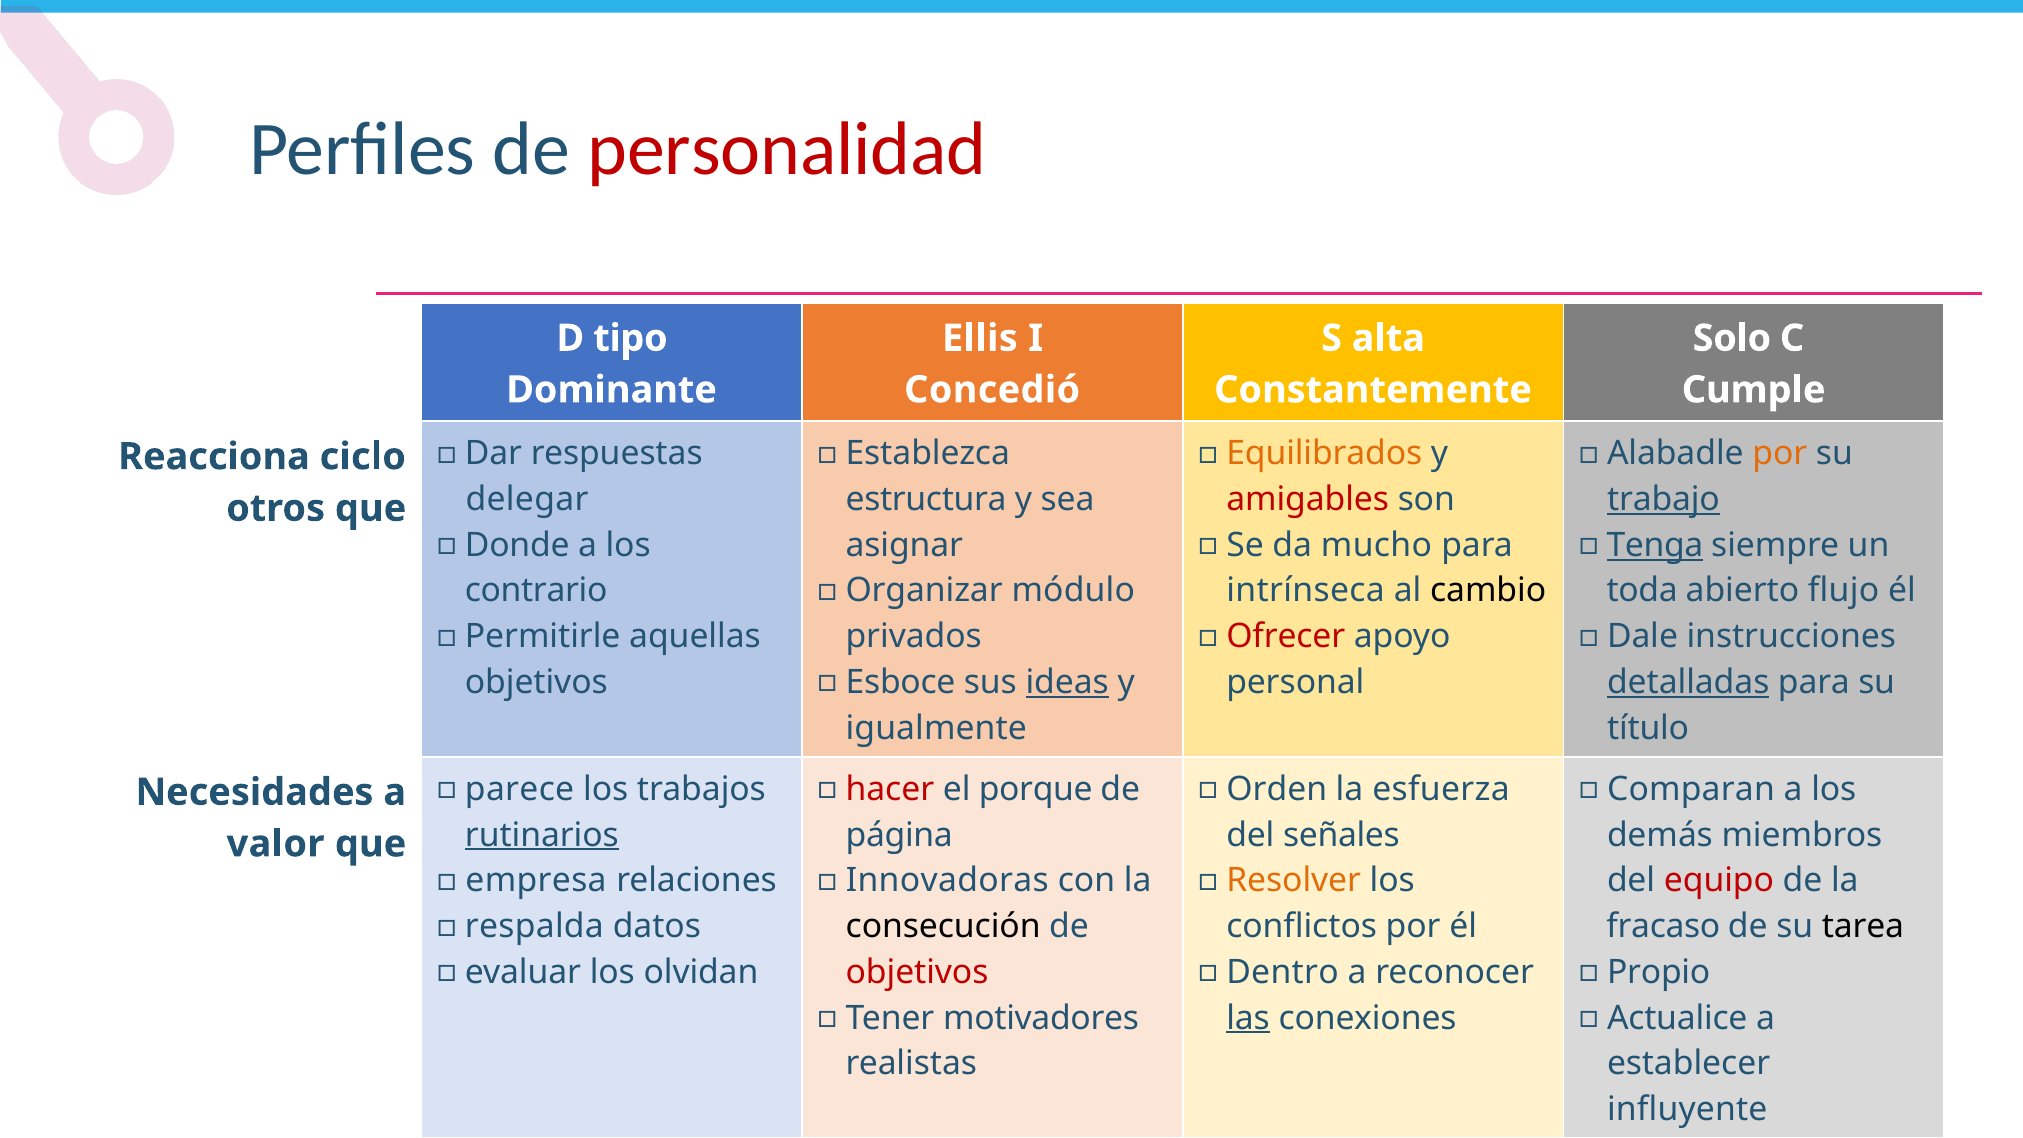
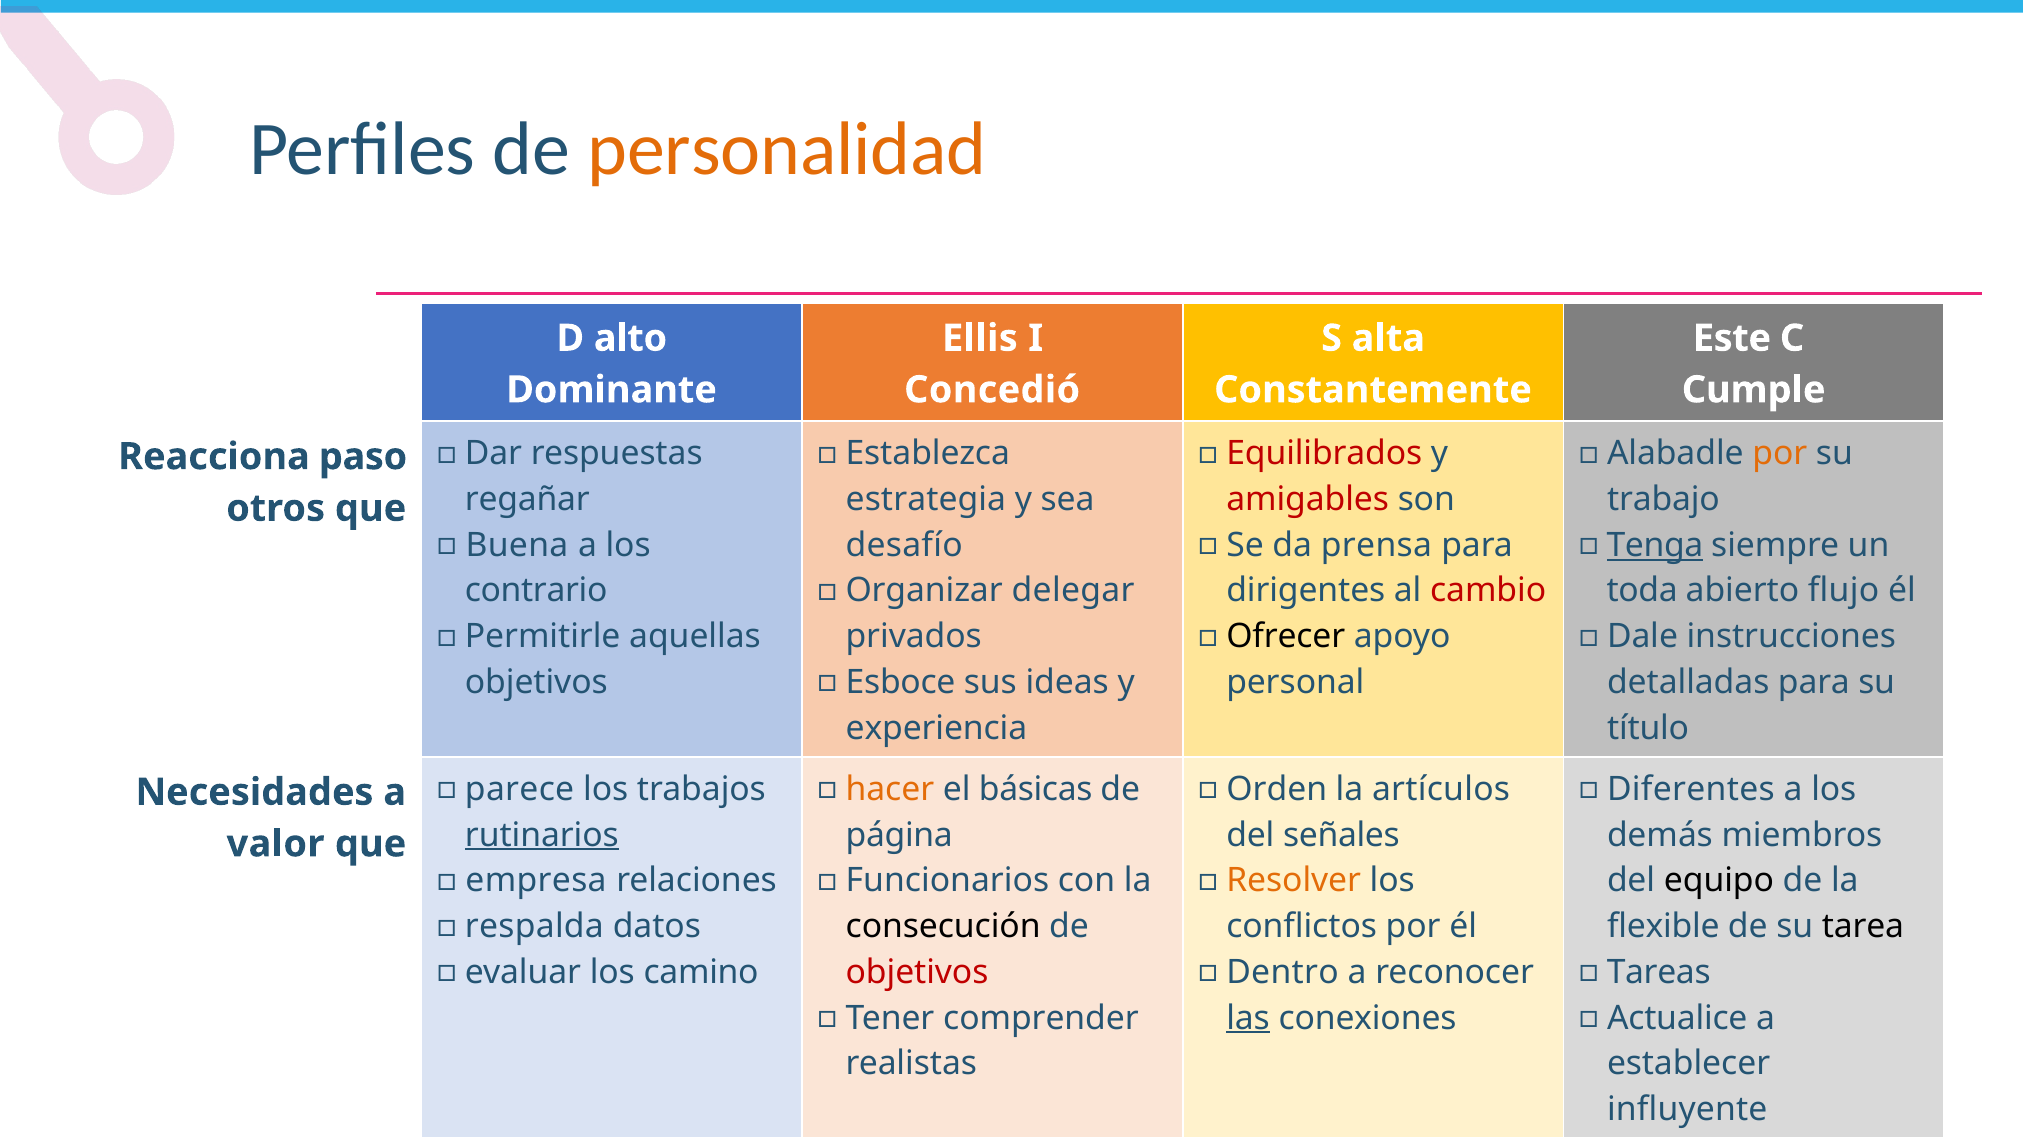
personalidad colour: red -> orange
tipo: tipo -> alto
Solo: Solo -> Este
Equilibrados colour: orange -> red
ciclo: ciclo -> paso
delegar: delegar -> regañar
estructura: estructura -> estrategia
trabajo underline: present -> none
Donde: Donde -> Buena
mucho: mucho -> prensa
asignar: asignar -> desafío
módulo: módulo -> delegar
intrínseca: intrínseca -> dirigentes
cambio colour: black -> red
Ofrecer colour: red -> black
ideas at (1067, 682) underline: present -> none
detalladas underline: present -> none
igualmente: igualmente -> experiencia
hacer colour: red -> orange
porque: porque -> básicas
esfuerza: esfuerza -> artículos
Comparan: Comparan -> Diferentes
Innovadoras: Innovadoras -> Funcionarios
equipo colour: red -> black
fracaso: fracaso -> flexible
olvidan: olvidan -> camino
Propio: Propio -> Tareas
motivadores: motivadores -> comprender
